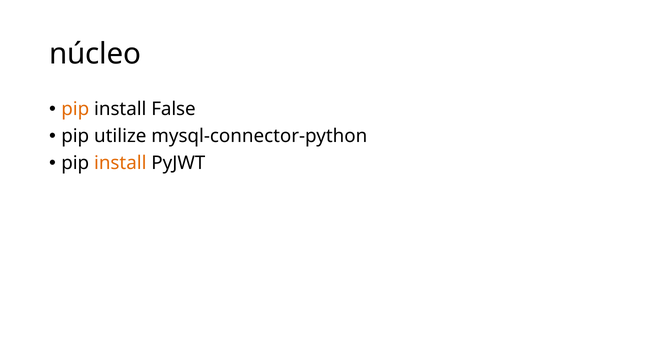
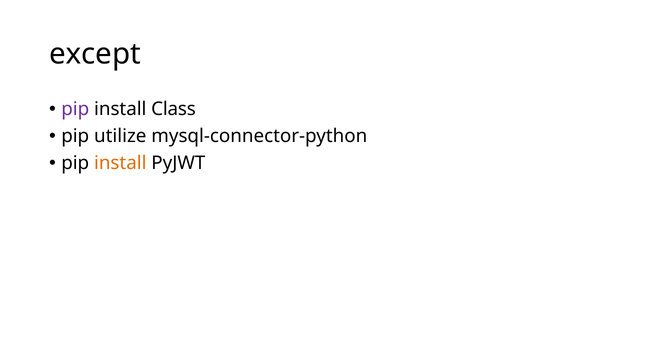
núcleo: núcleo -> except
pip at (75, 109) colour: orange -> purple
False: False -> Class
